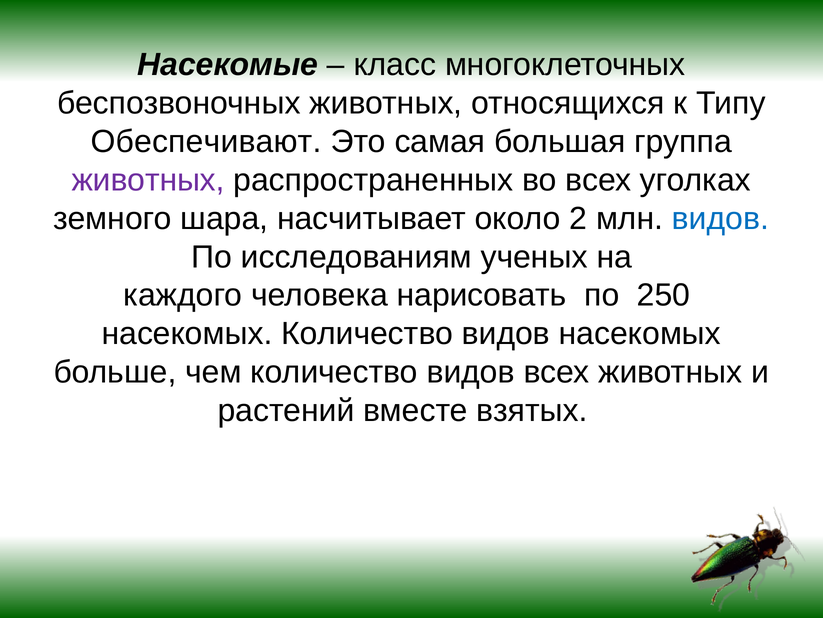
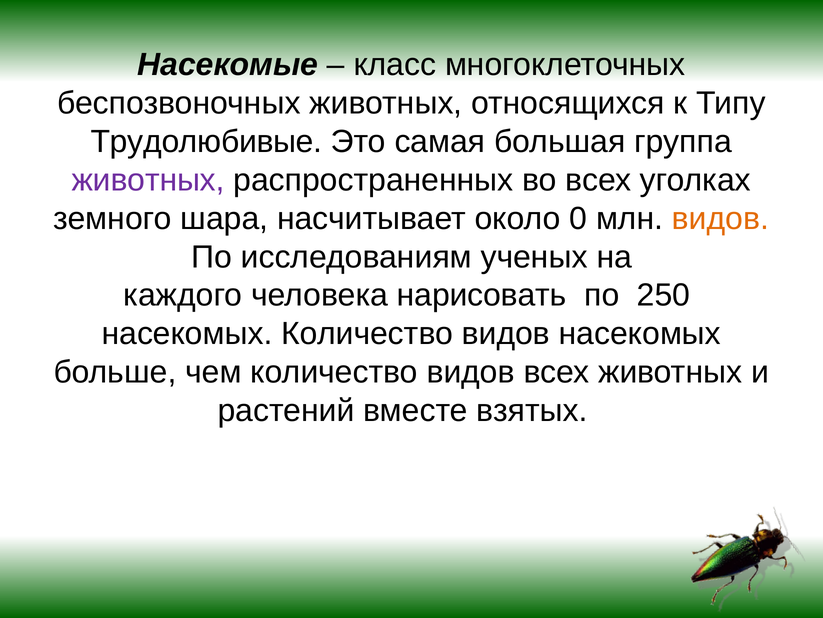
Обеспечивают: Обеспечивают -> Трудолюбивые
2: 2 -> 0
видов at (720, 218) colour: blue -> orange
